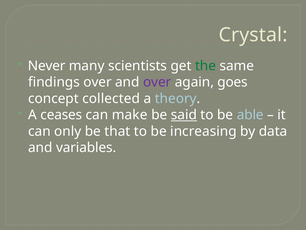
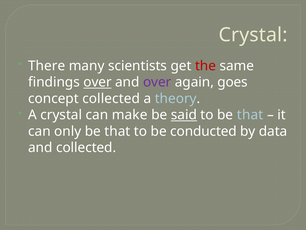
Never: Never -> There
the colour: green -> red
over at (98, 82) underline: none -> present
A ceases: ceases -> crystal
to be able: able -> that
increasing: increasing -> conducted
and variables: variables -> collected
